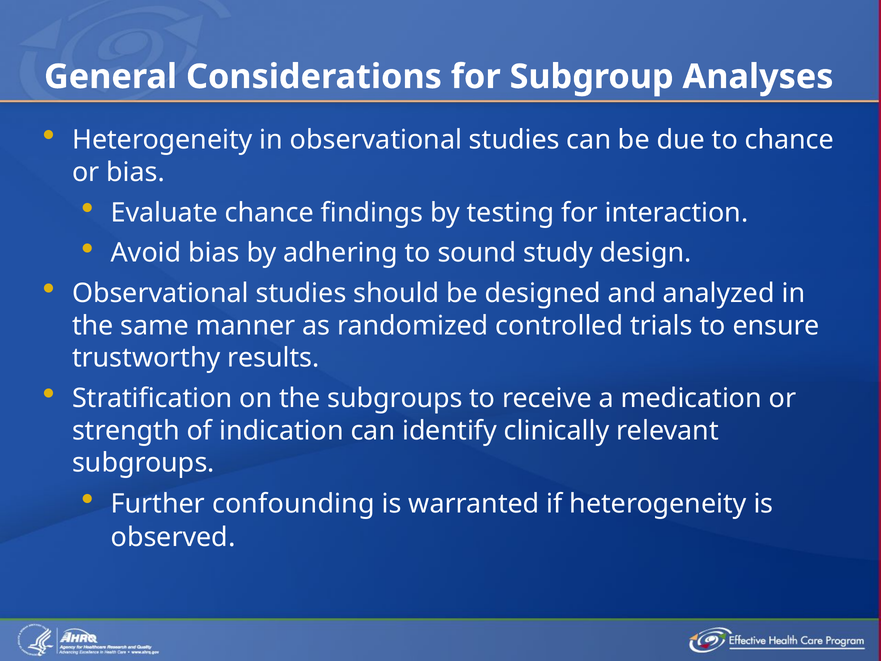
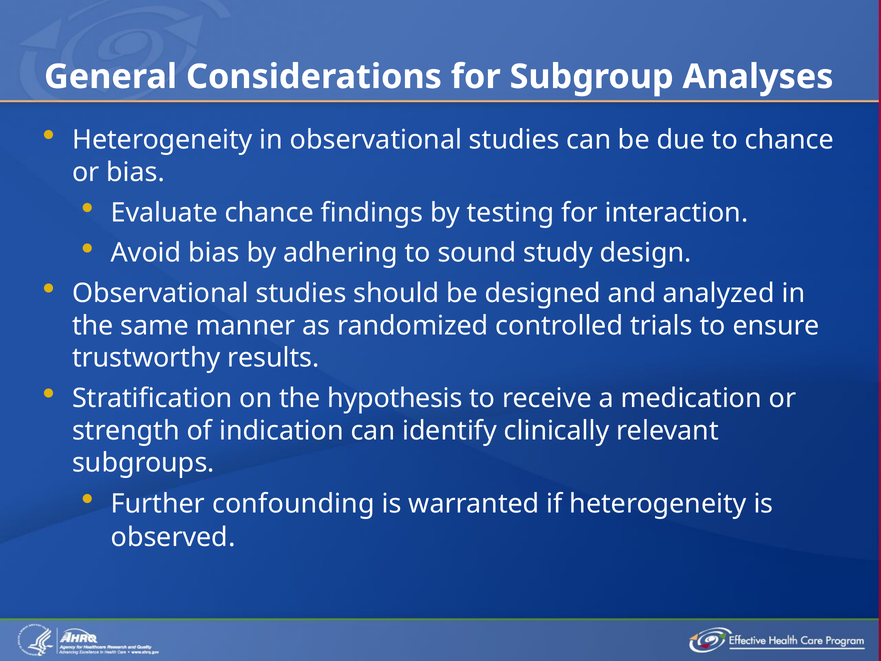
the subgroups: subgroups -> hypothesis
